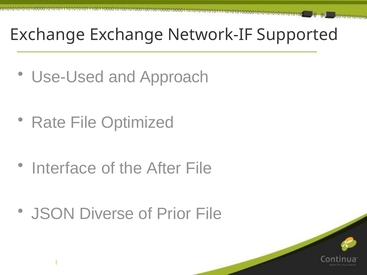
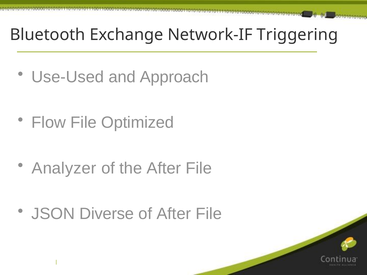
Exchange at (47, 35): Exchange -> Bluetooth
Supported: Supported -> Triggering
Rate: Rate -> Flow
Interface: Interface -> Analyzer
of Prior: Prior -> After
